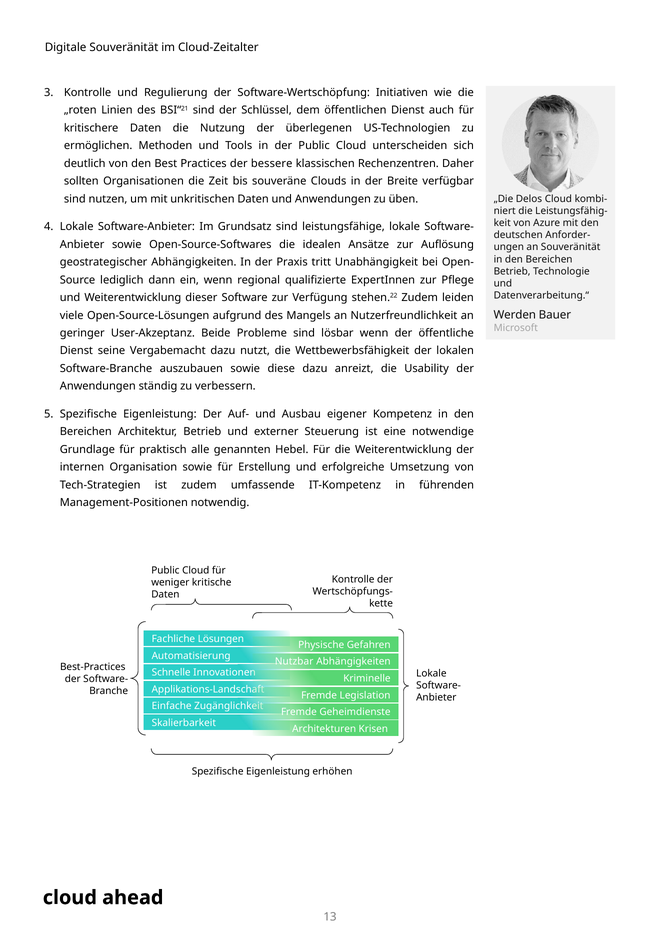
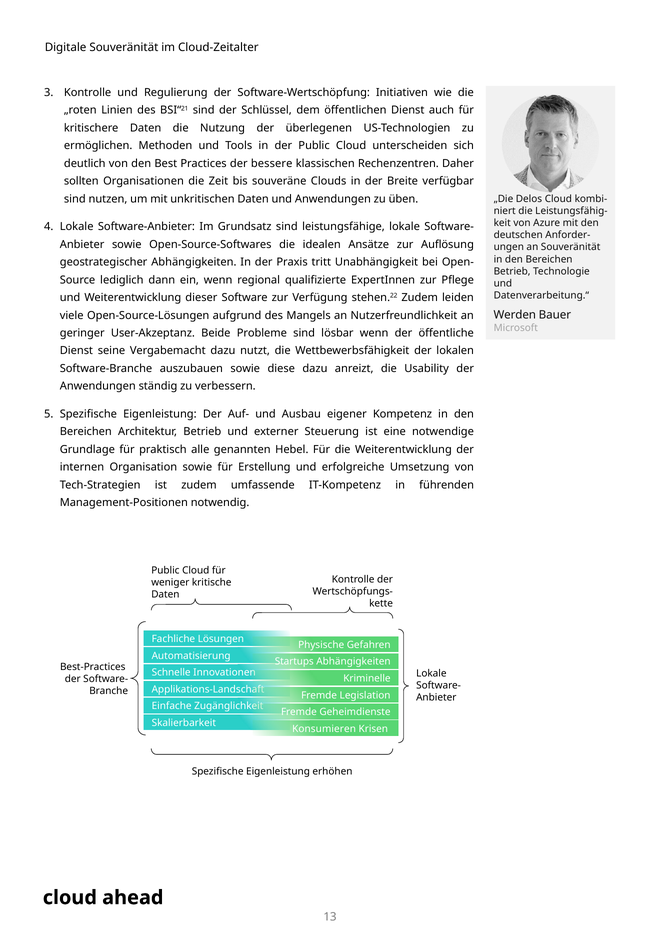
Nutzbar: Nutzbar -> Startups
Architekturen: Architekturen -> Konsumieren
